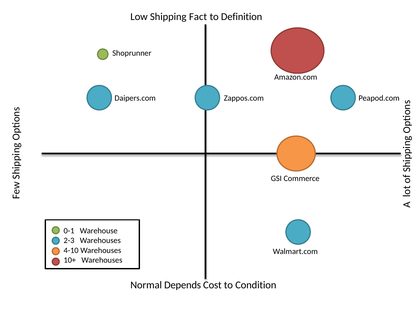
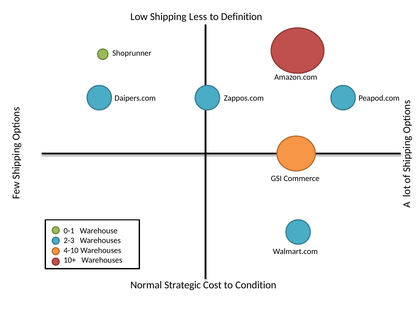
Fact: Fact -> Less
Depends: Depends -> Strategic
